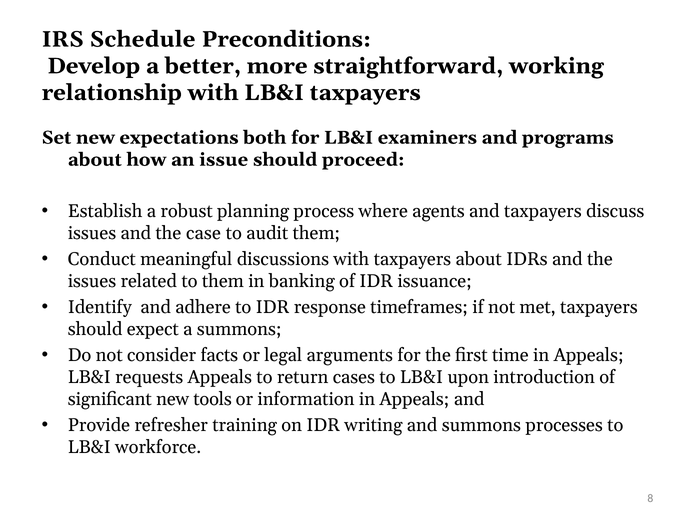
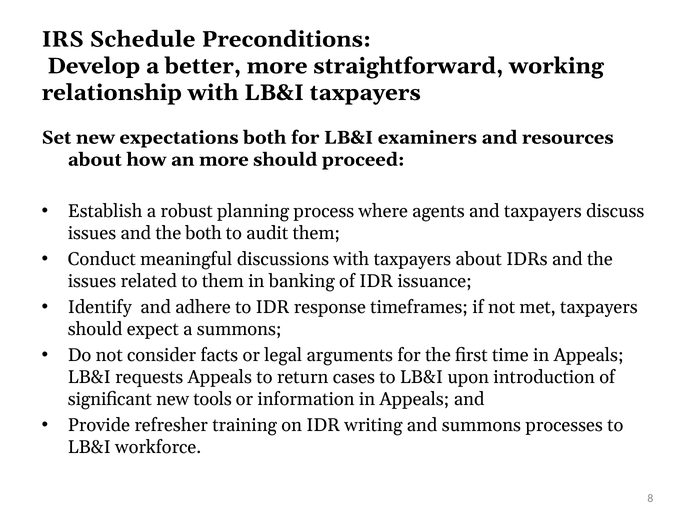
programs: programs -> resources
an issue: issue -> more
the case: case -> both
